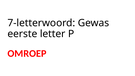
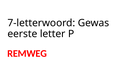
OMROEP: OMROEP -> REMWEG
